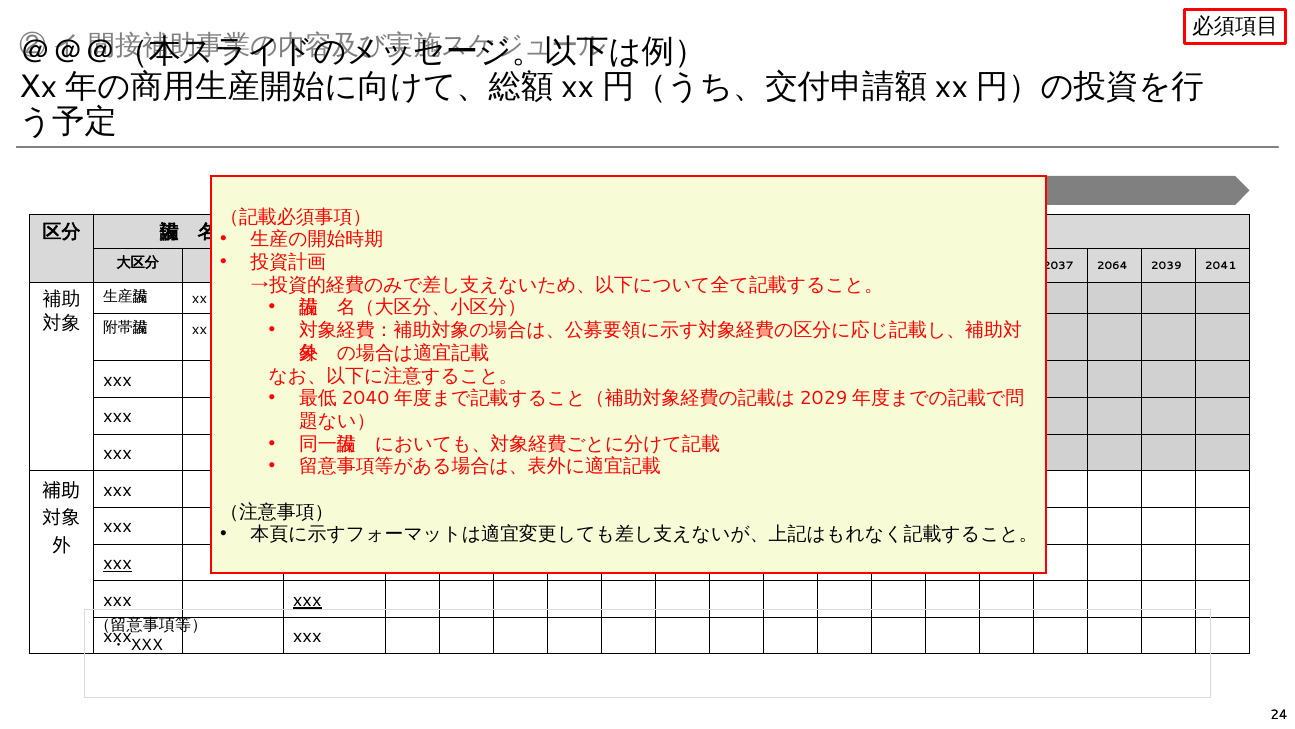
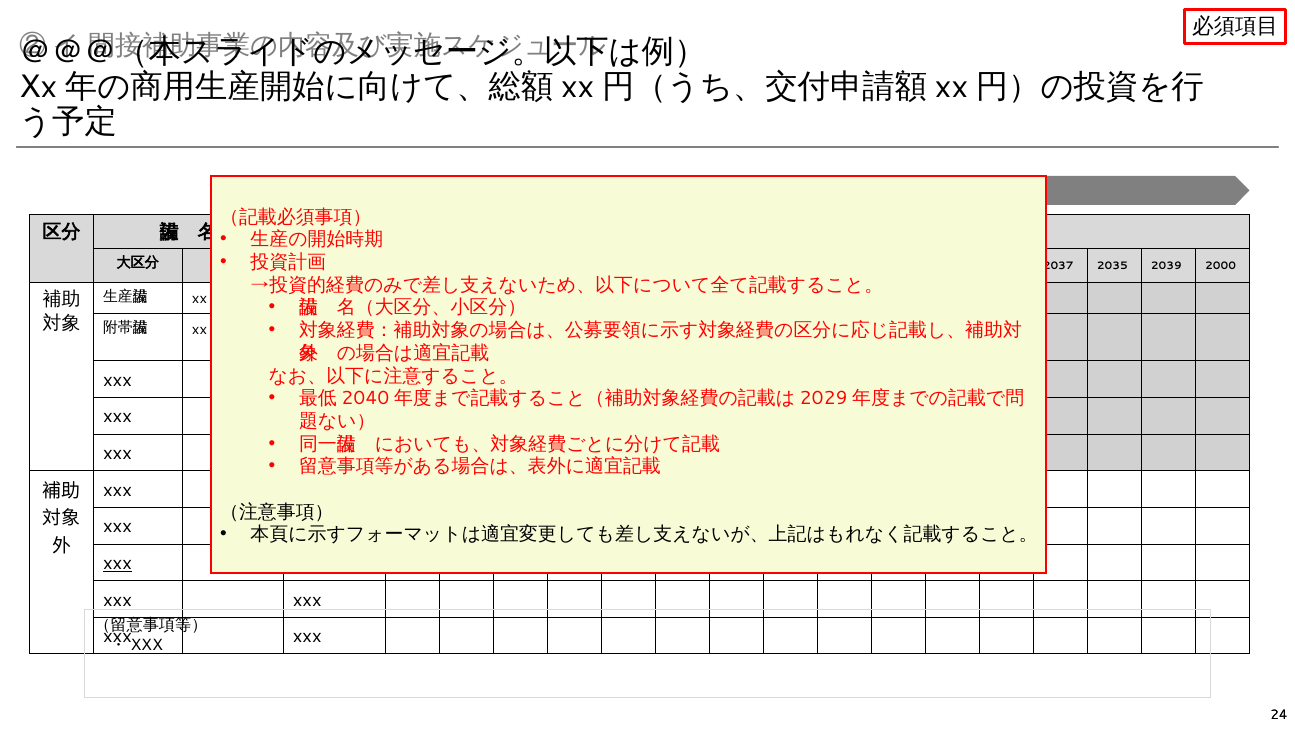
2064 at (1112, 266): 2064 -> 2035
2041: 2041 -> 2000
xxx at (307, 599) underline: present -> none
